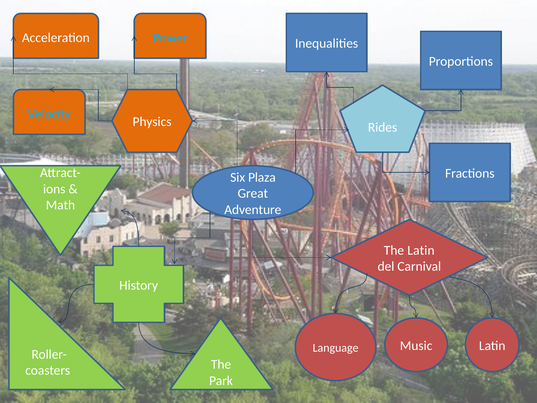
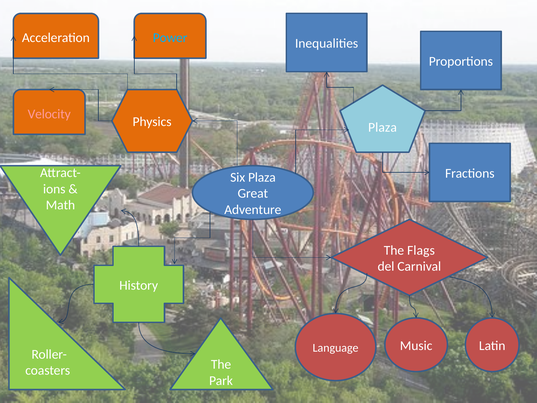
Velocity colour: light blue -> pink
Rides at (383, 127): Rides -> Plaza
The Latin: Latin -> Flags
